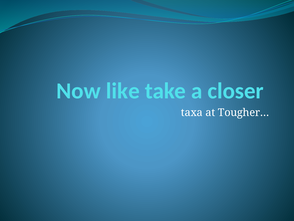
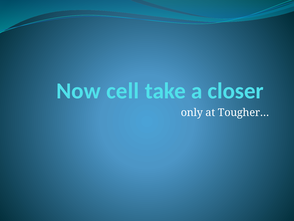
like: like -> cell
taxa: taxa -> only
